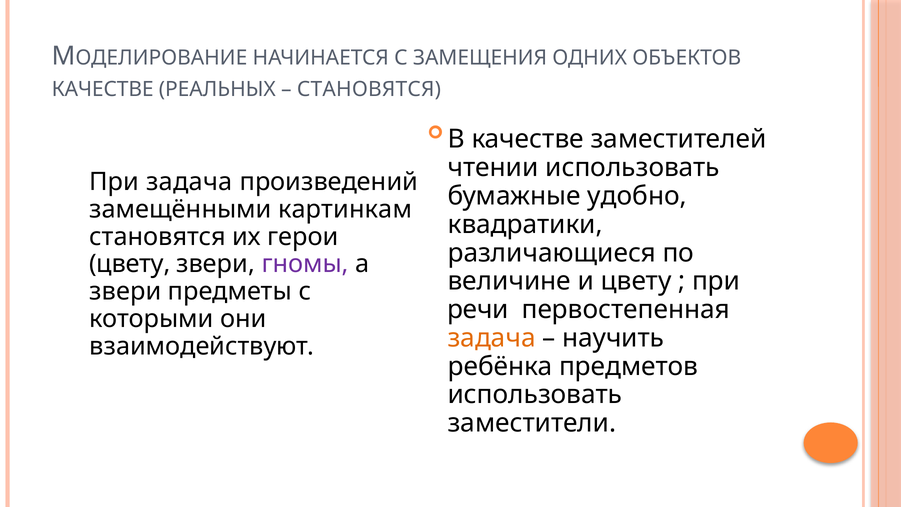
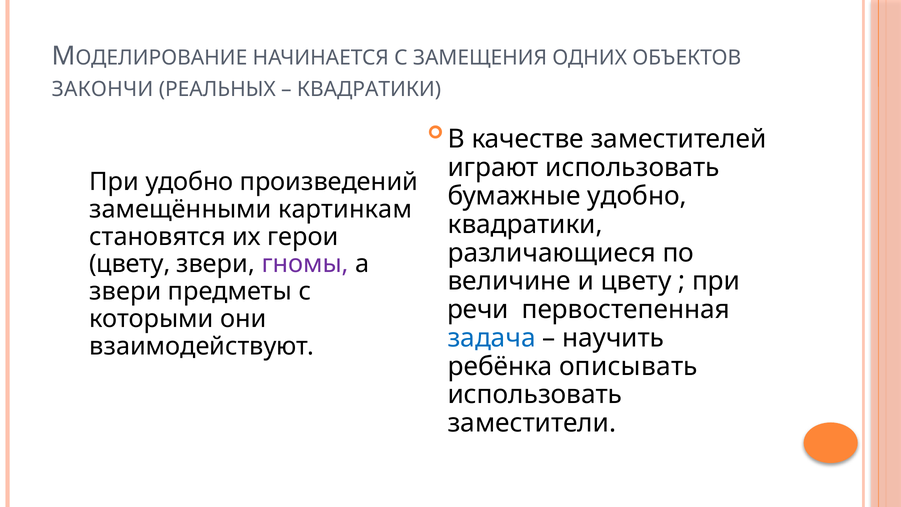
КАЧЕСТВЕ at (103, 89): КАЧЕСТВЕ -> ЗАКОНЧИ
СТАНОВЯТСЯ at (369, 89): СТАНОВЯТСЯ -> КВАДРАТИКИ
чтении: чтении -> играют
При задача: задача -> удобно
задача at (492, 338) colour: orange -> blue
предметов: предметов -> описывать
